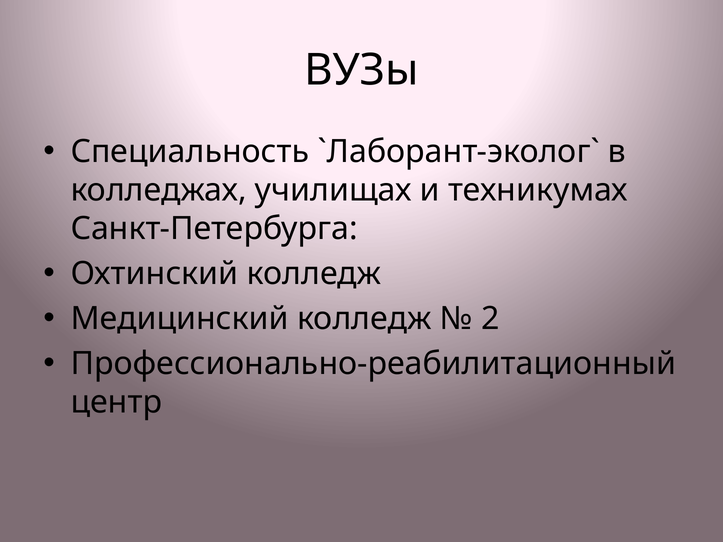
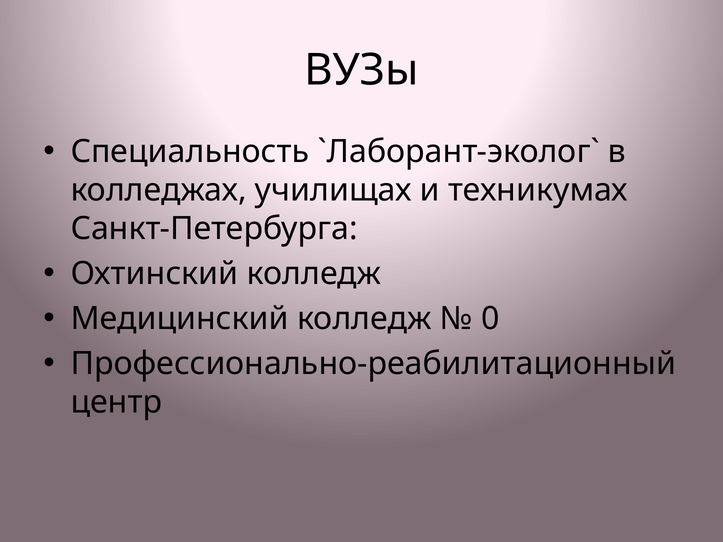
2: 2 -> 0
